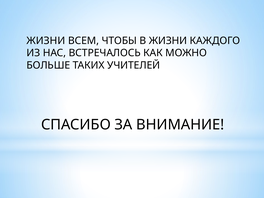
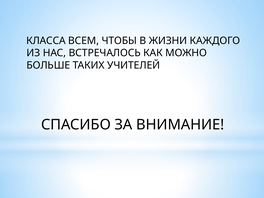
ЖИЗНИ at (46, 41): ЖИЗНИ -> КЛАССА
